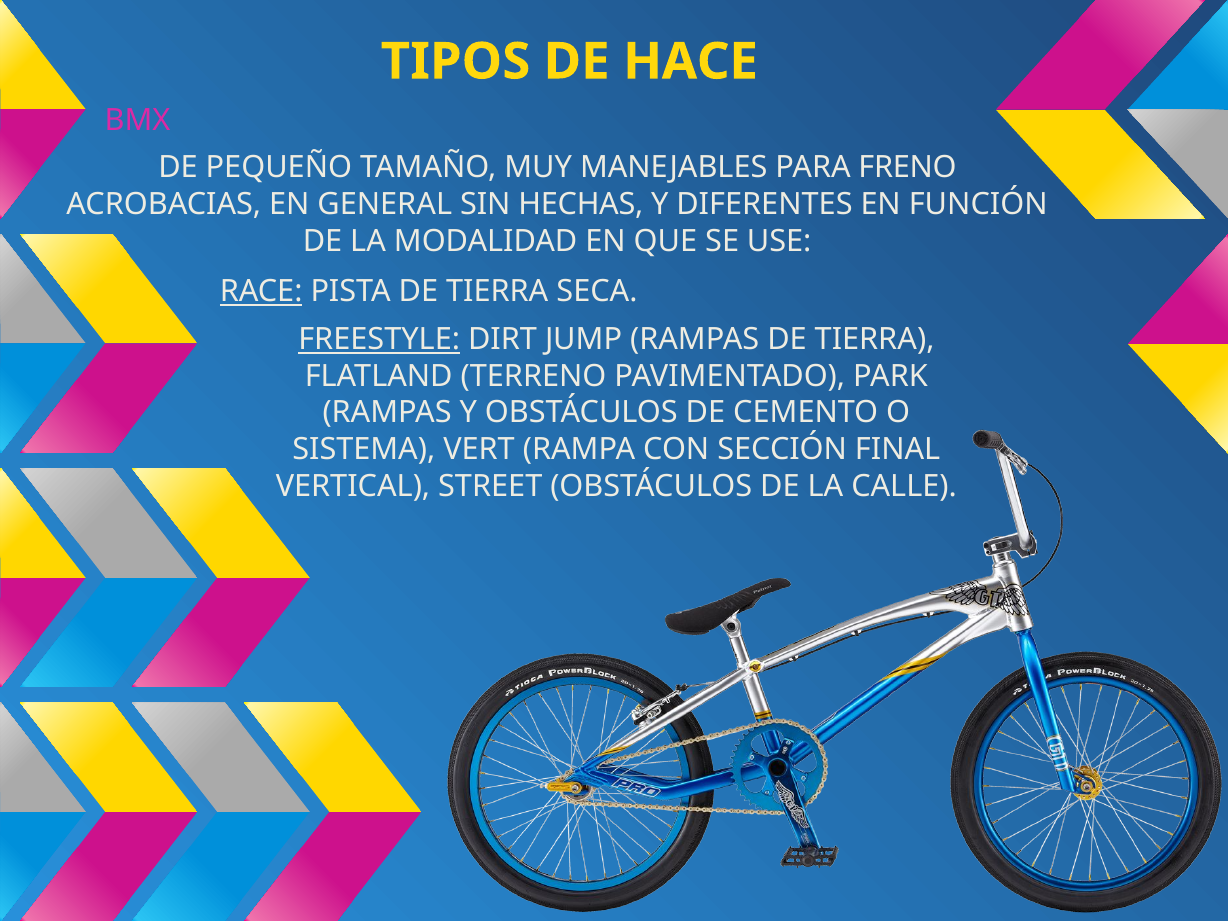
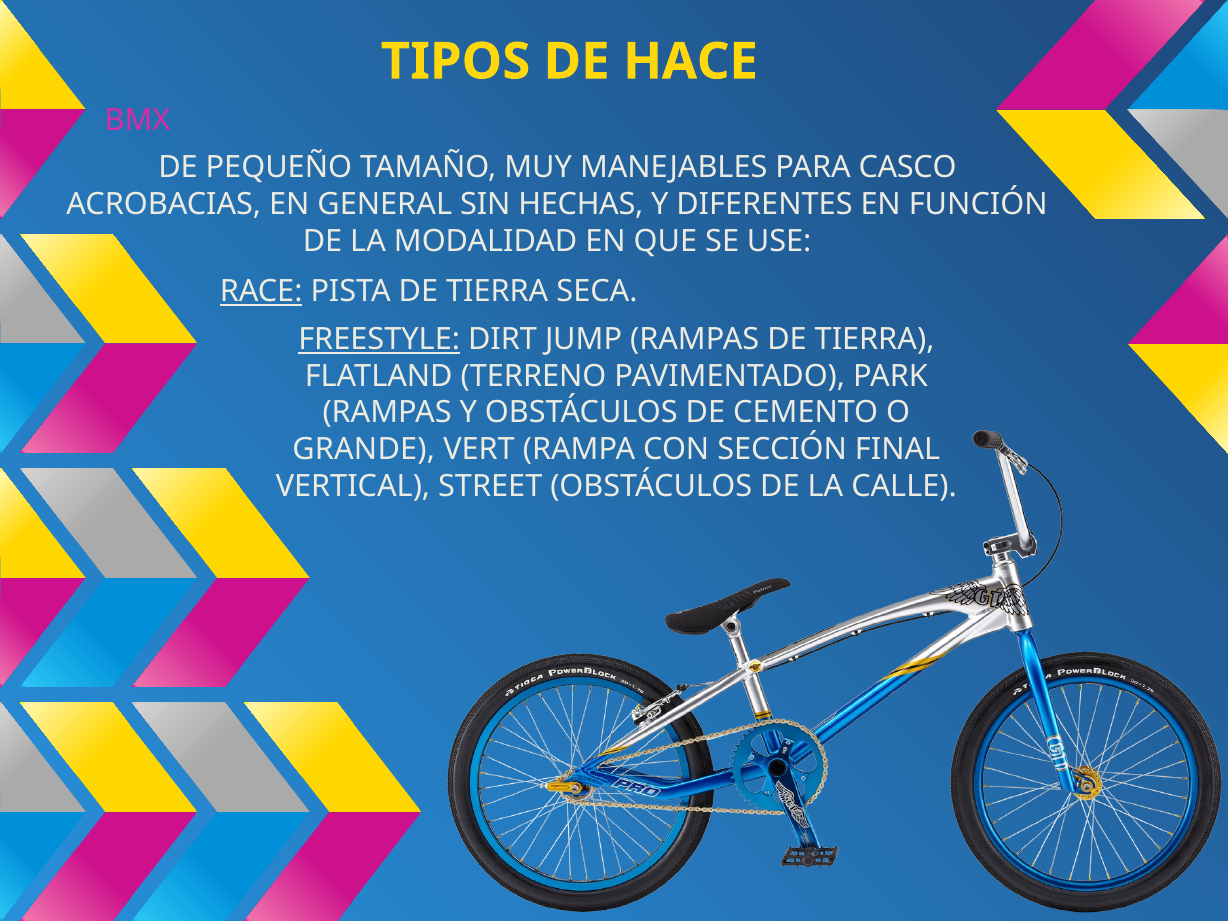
FRENO: FRENO -> CASCO
SISTEMA: SISTEMA -> GRANDE
